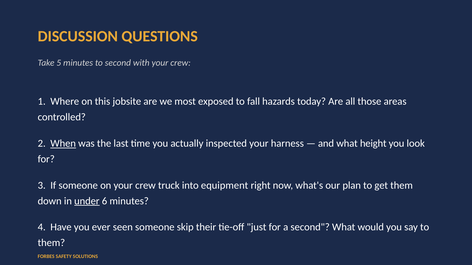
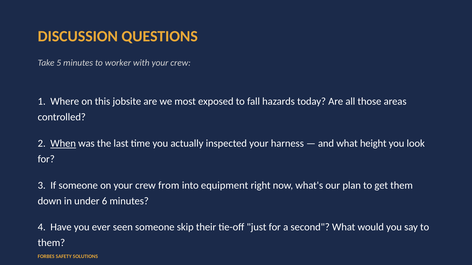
to second: second -> worker
truck: truck -> from
under underline: present -> none
